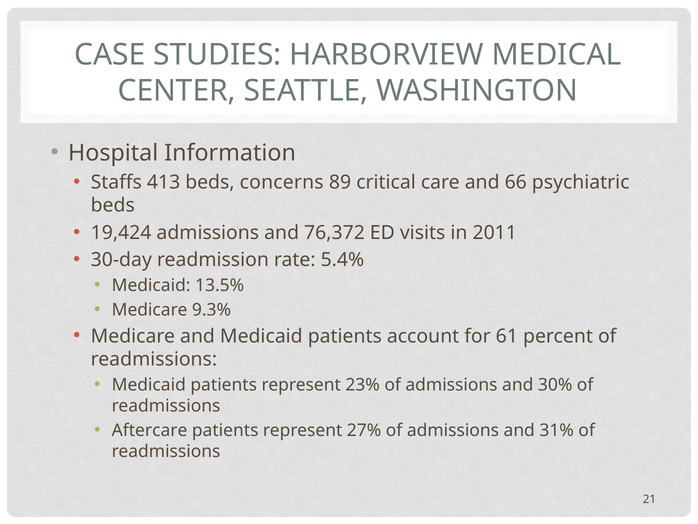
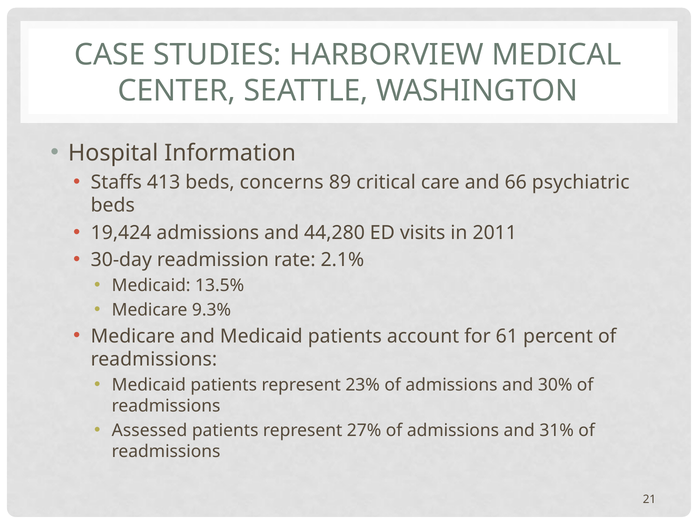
76,372: 76,372 -> 44,280
5.4%: 5.4% -> 2.1%
Aftercare: Aftercare -> Assessed
